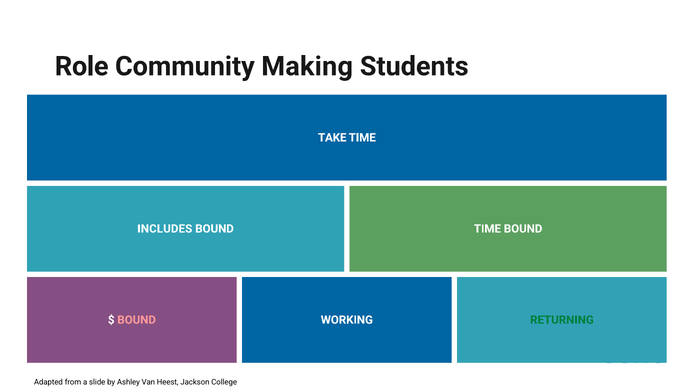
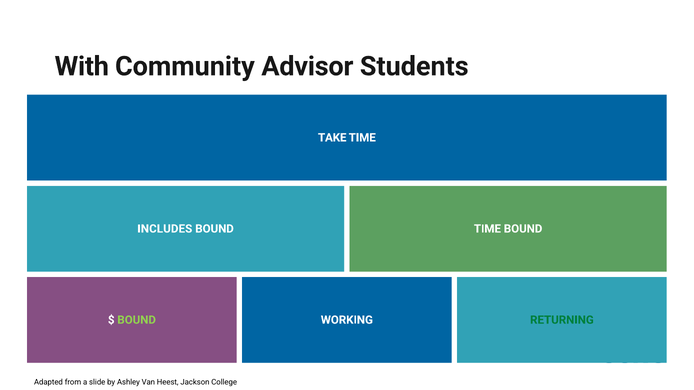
Role: Role -> With
Making: Making -> Advisor
BOUND at (137, 320) colour: pink -> light green
